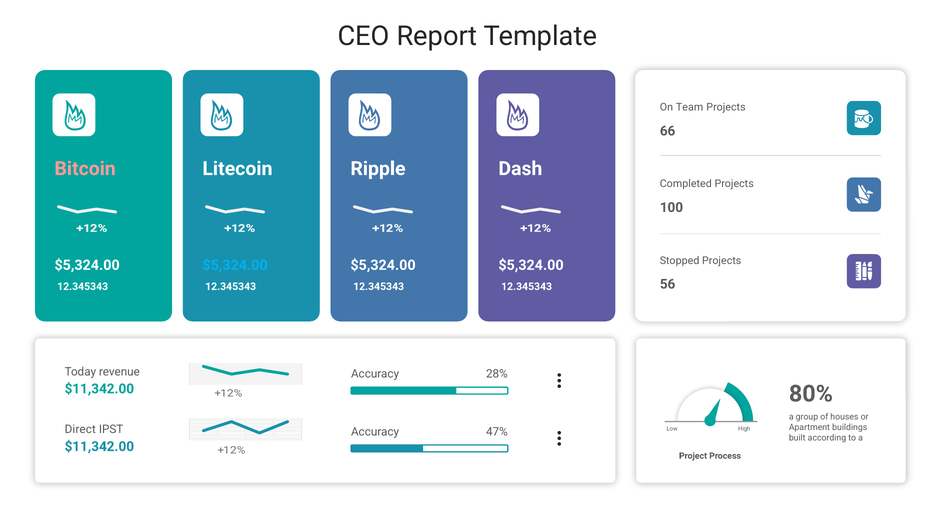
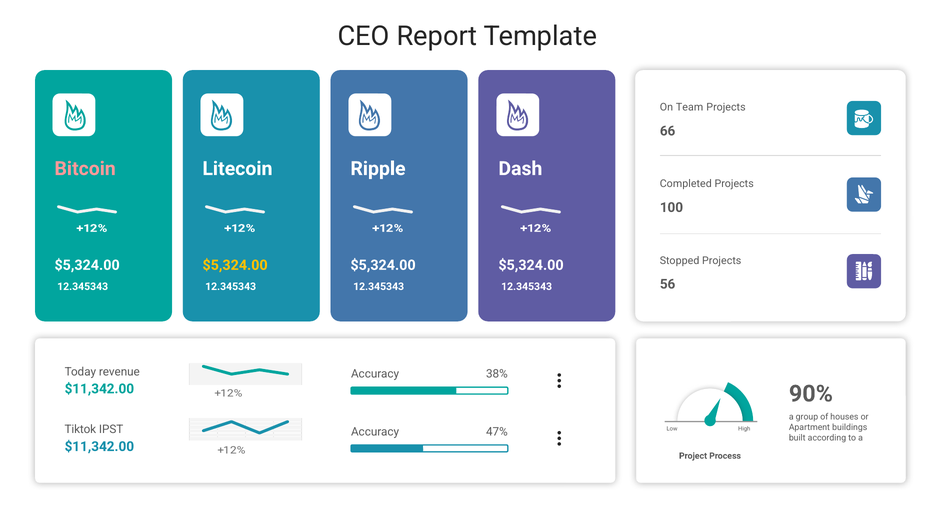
$5,324.00 at (235, 265) colour: light blue -> yellow
28%: 28% -> 38%
80%: 80% -> 90%
Direct: Direct -> Tiktok
